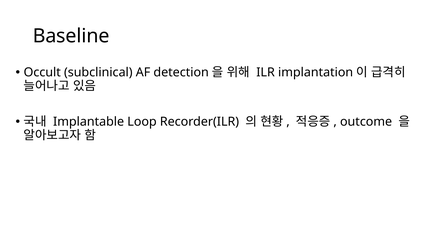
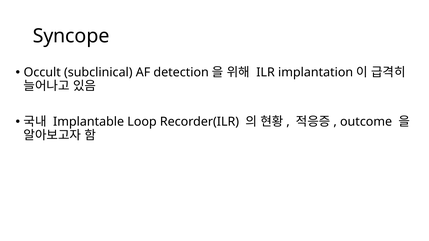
Baseline: Baseline -> Syncope
